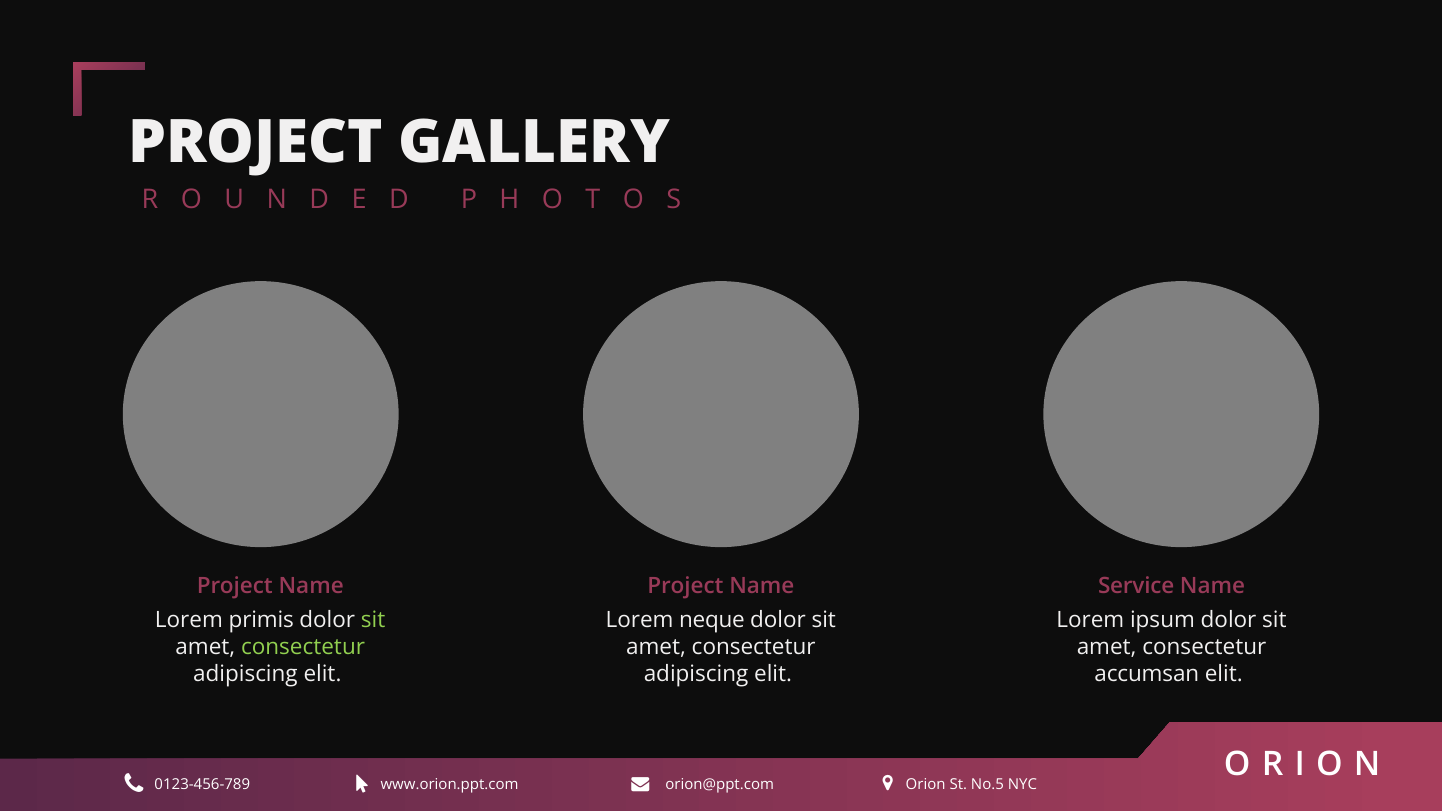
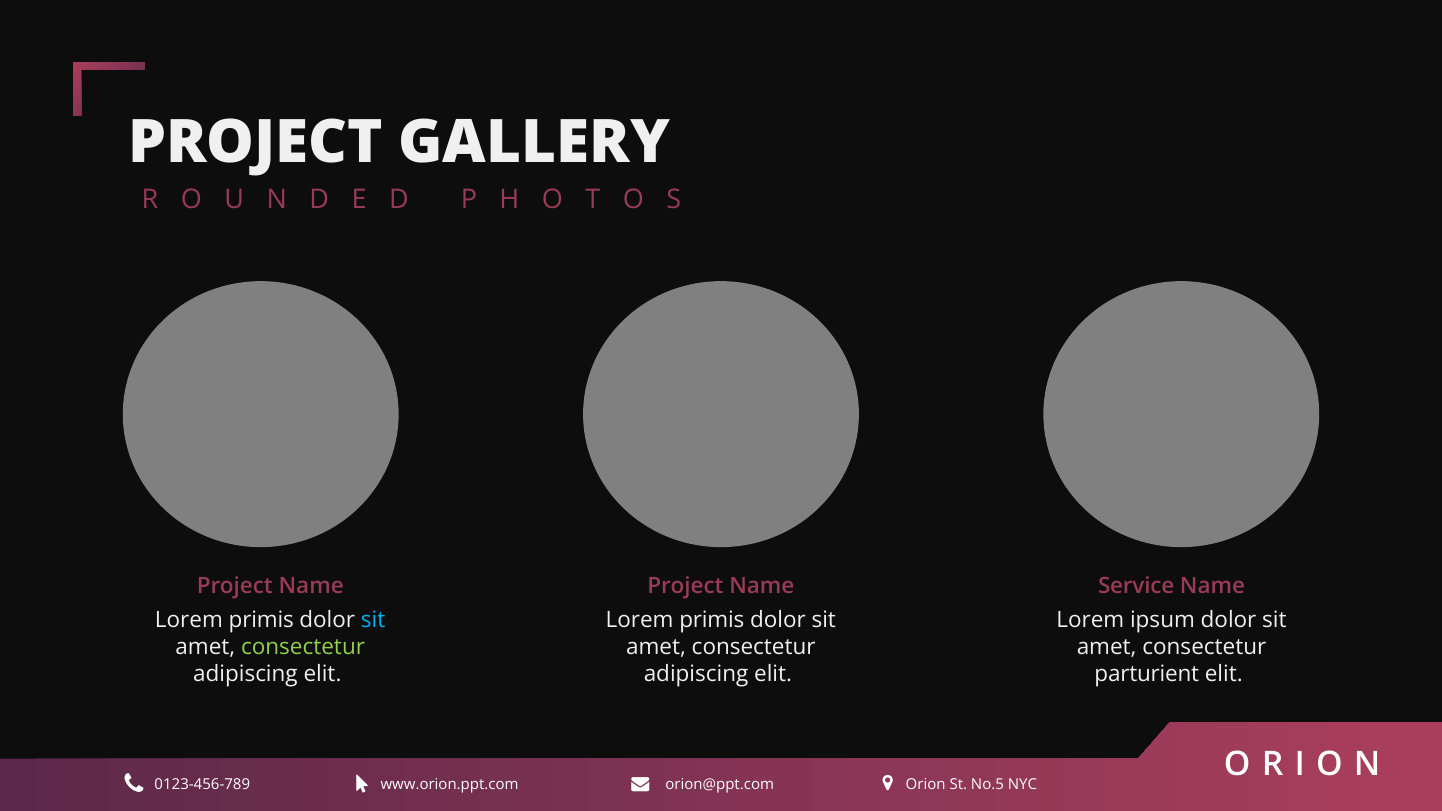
sit at (373, 620) colour: light green -> light blue
neque at (712, 620): neque -> primis
accumsan: accumsan -> parturient
